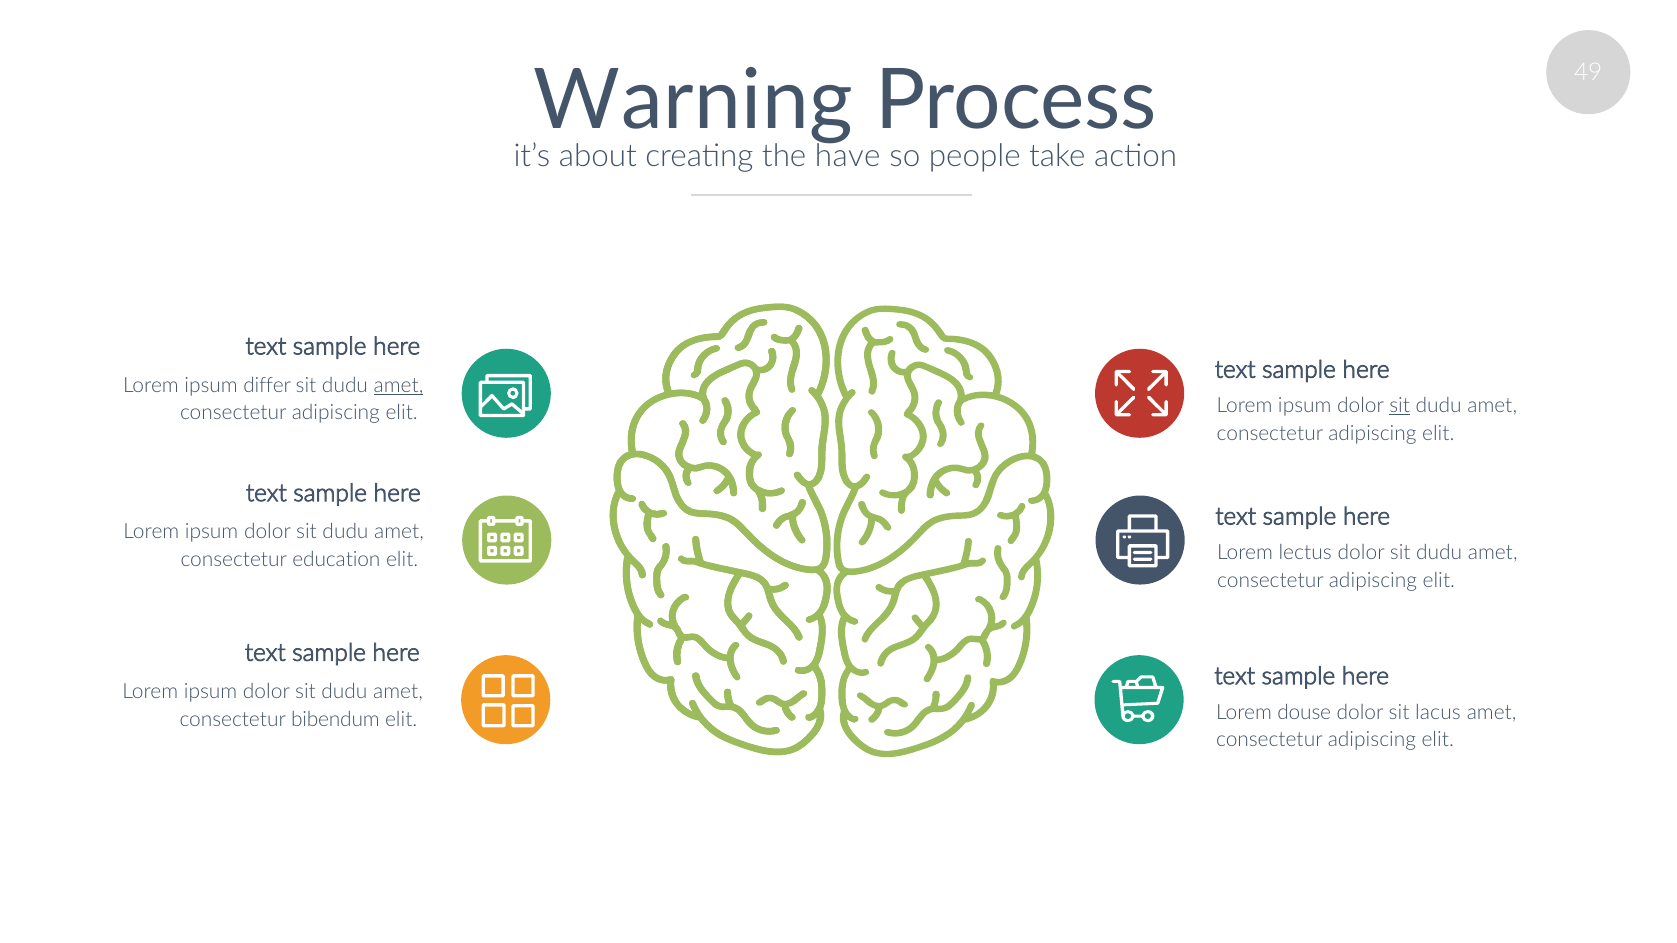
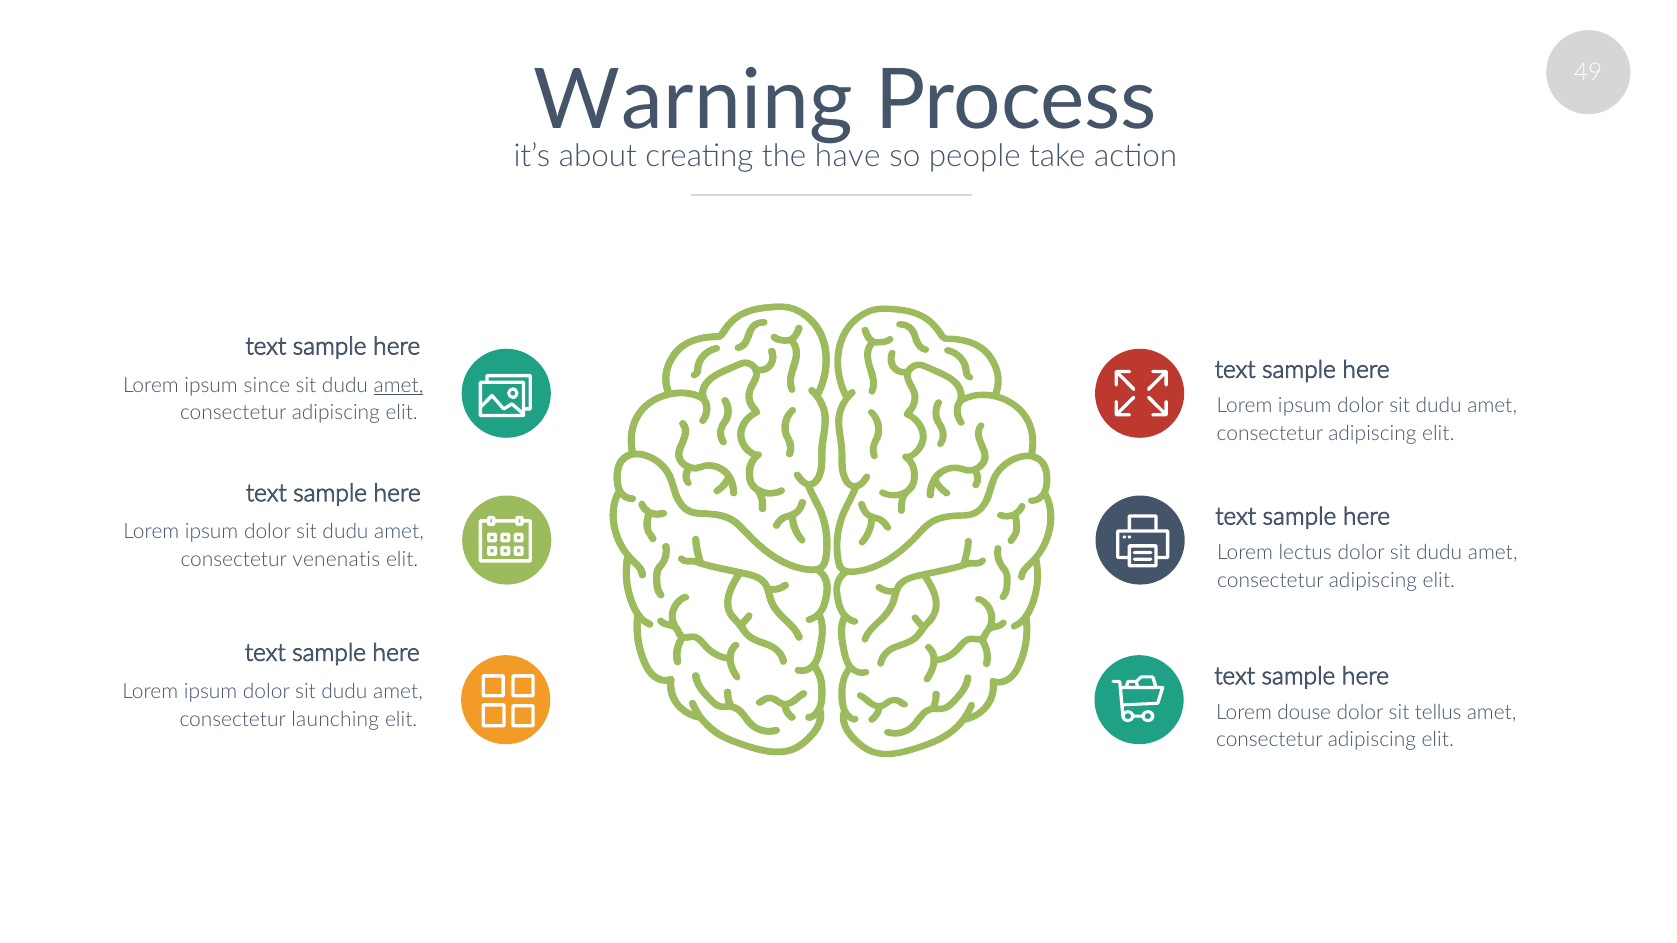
differ: differ -> since
sit at (1400, 406) underline: present -> none
education: education -> venenatis
lacus: lacus -> tellus
bibendum: bibendum -> launching
